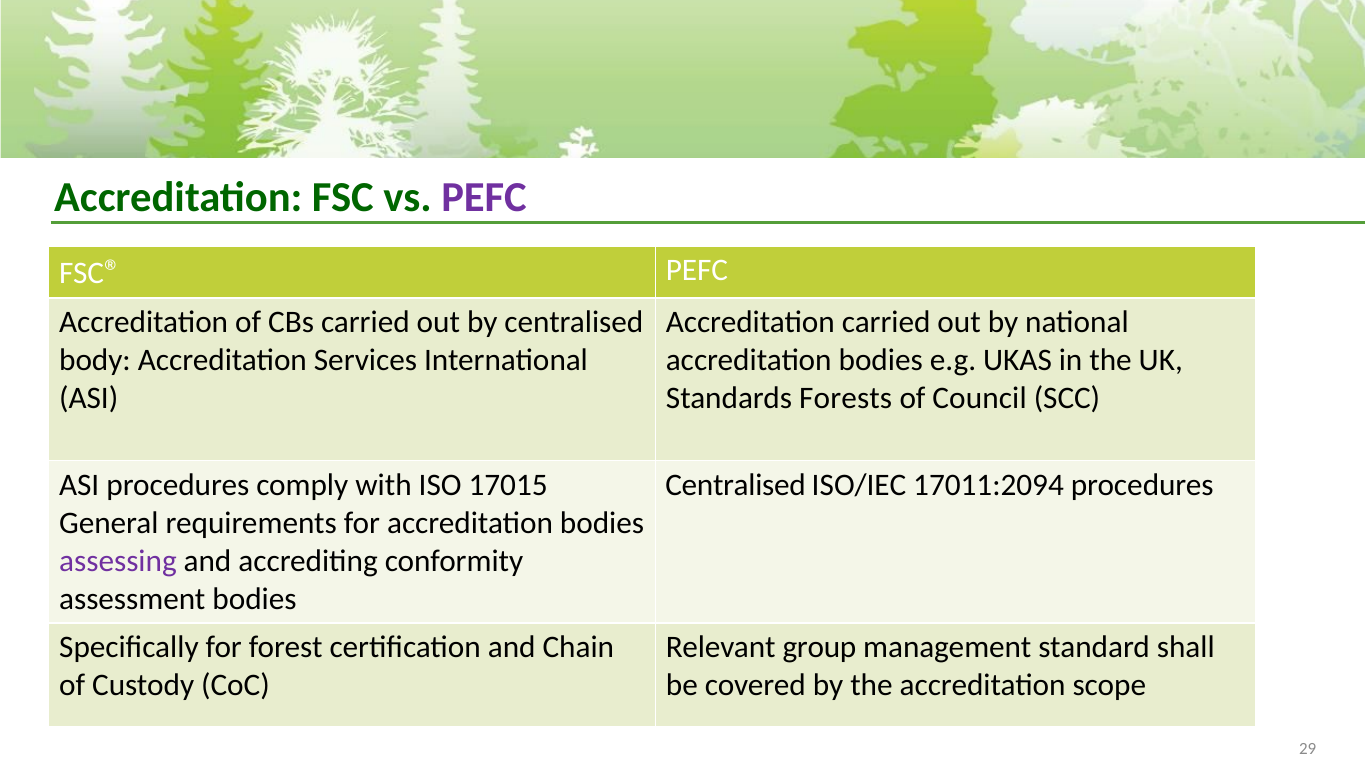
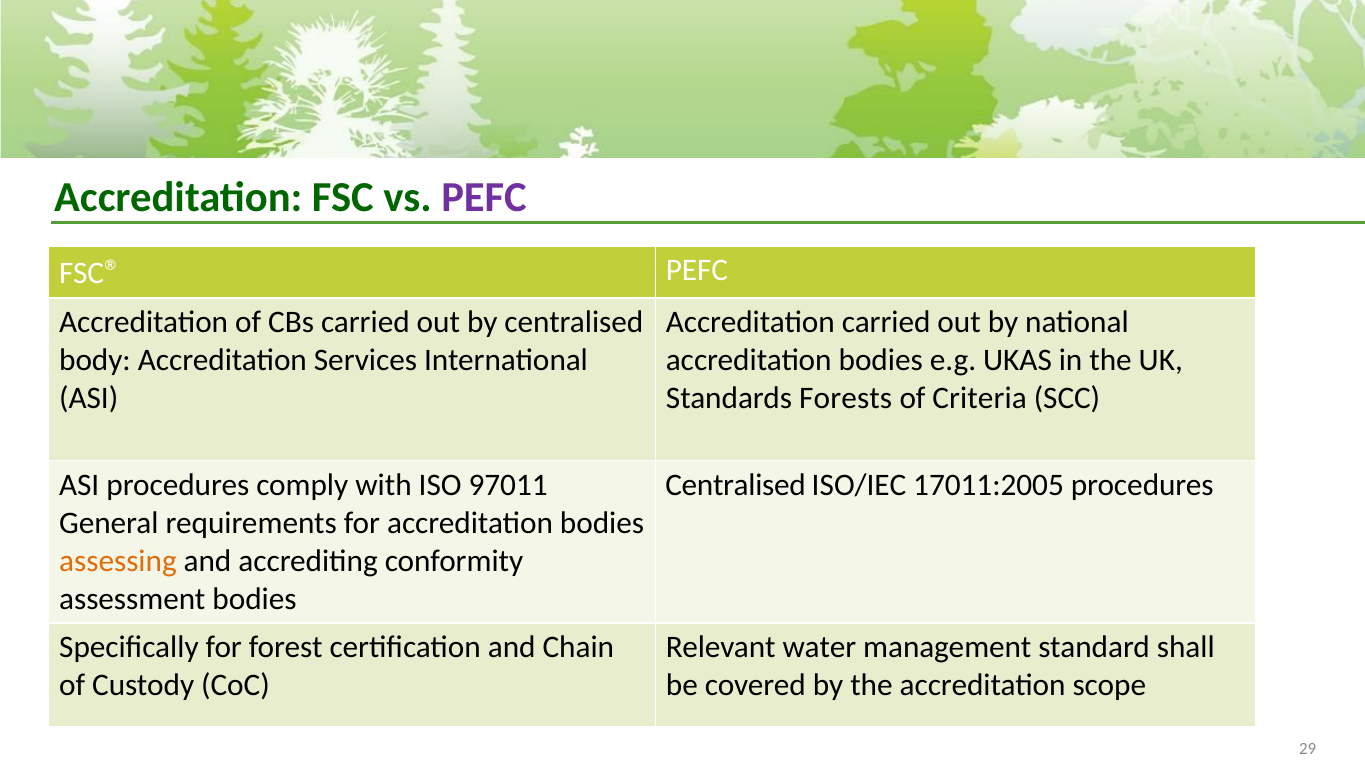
Council: Council -> Criteria
17015: 17015 -> 97011
17011:2094: 17011:2094 -> 17011:2005
assessing colour: purple -> orange
group: group -> water
